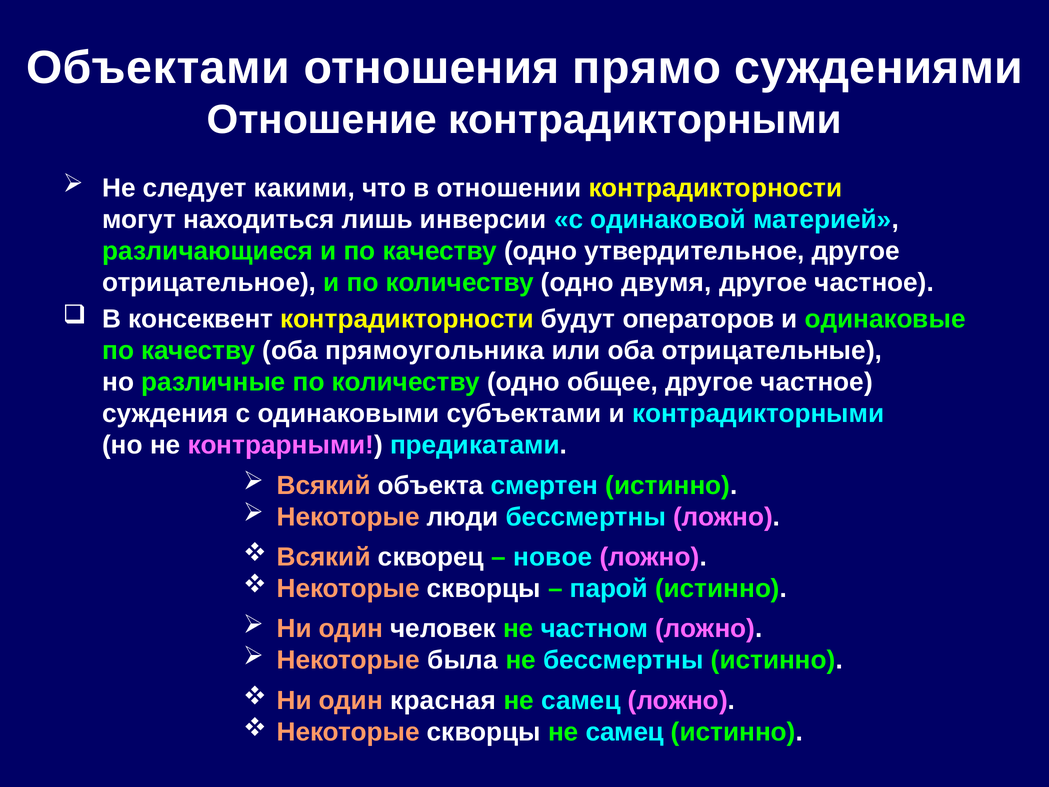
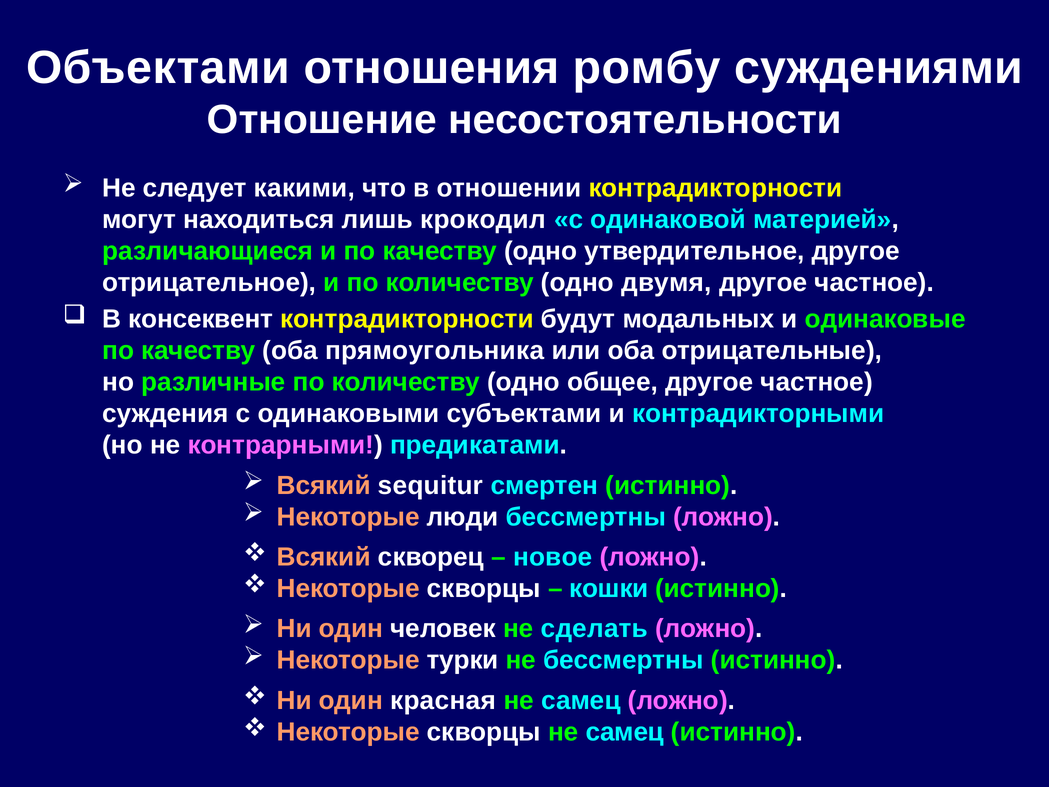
прямо: прямо -> ромбу
Отношение контрадикторными: контрадикторными -> несостоятельности
инверсии: инверсии -> крокодил
операторов: операторов -> модальных
объекта: объекта -> sequitur
парой: парой -> кошки
частном: частном -> сделать
была: была -> турки
